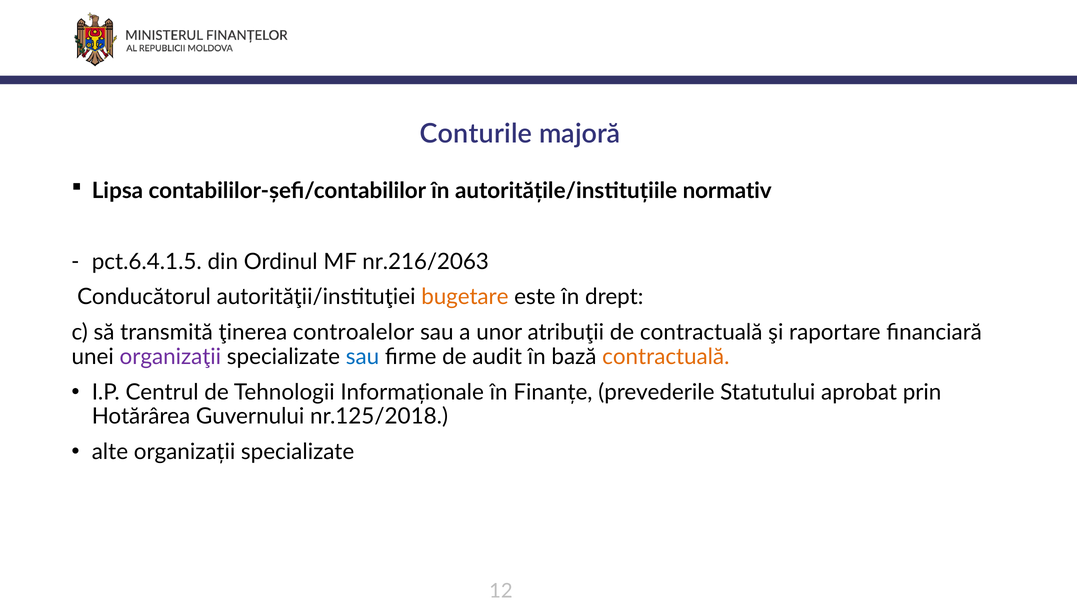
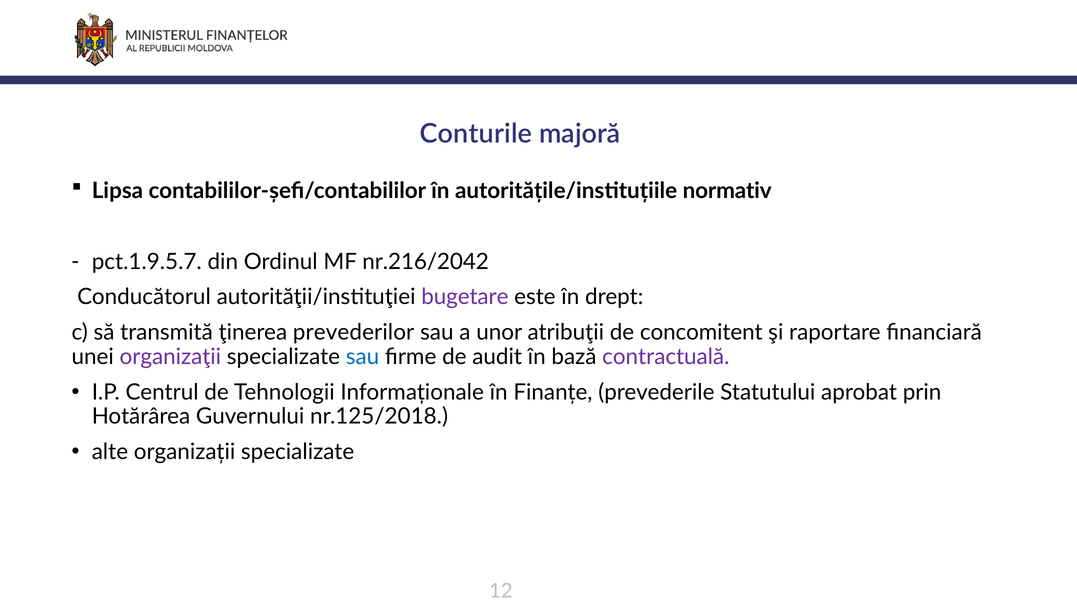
pct.6.4.1.5: pct.6.4.1.5 -> pct.1.9.5.7
nr.216/2063: nr.216/2063 -> nr.216/2042
bugetare colour: orange -> purple
controalelor: controalelor -> prevederilor
de contractuală: contractuală -> concomitent
contractuală at (666, 357) colour: orange -> purple
